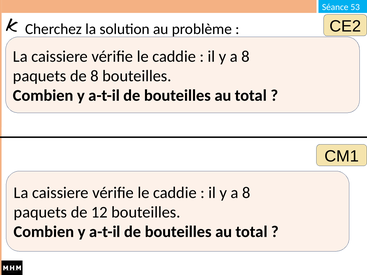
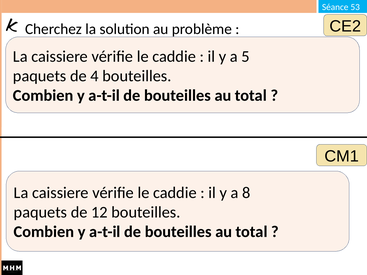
8 at (246, 56): 8 -> 5
de 8: 8 -> 4
